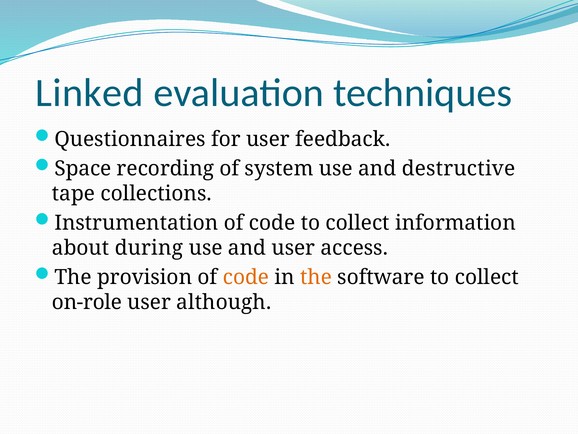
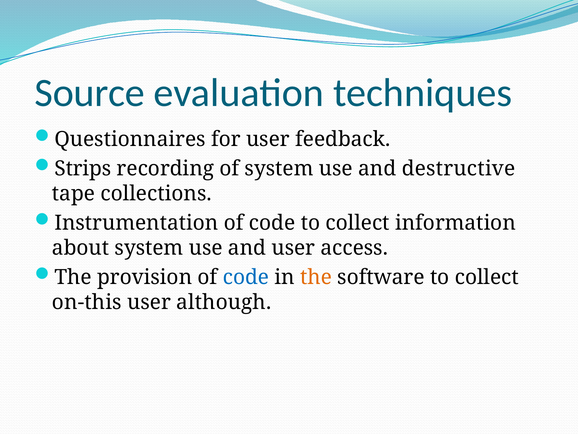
Linked: Linked -> Source
Space: Space -> Strips
about during: during -> system
code at (246, 277) colour: orange -> blue
on-role: on-role -> on-this
